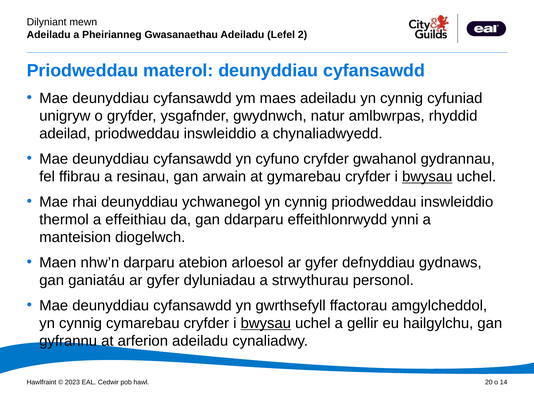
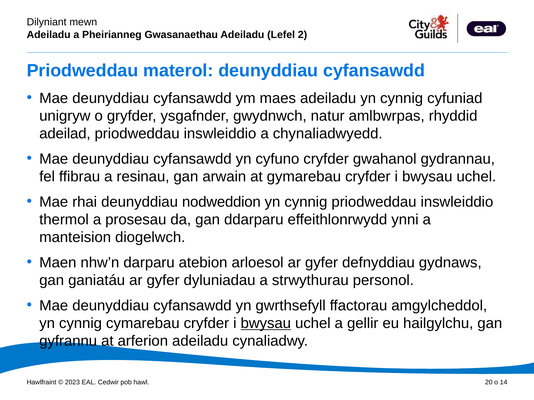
bwysau at (427, 177) underline: present -> none
ychwanegol: ychwanegol -> nodweddion
effeithiau: effeithiau -> prosesau
